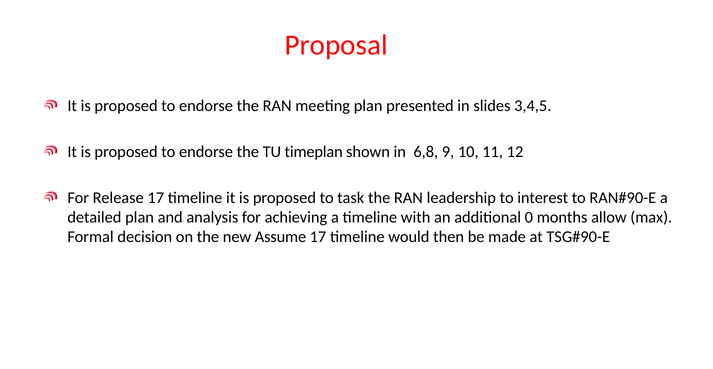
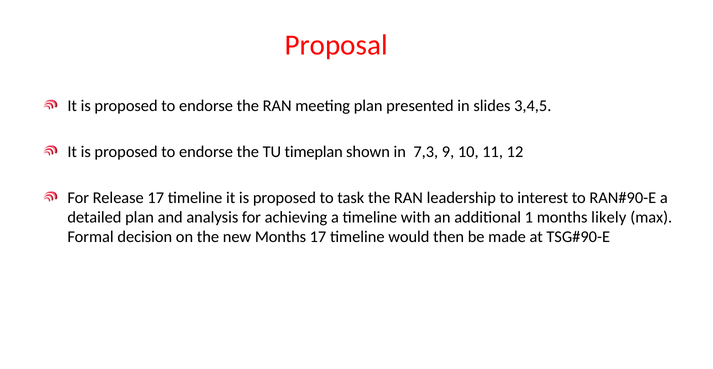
6,8: 6,8 -> 7,3
0: 0 -> 1
allow: allow -> likely
new Assume: Assume -> Months
